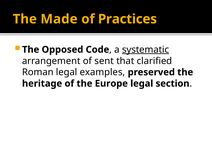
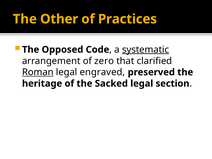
Made: Made -> Other
sent: sent -> zero
Roman underline: none -> present
examples: examples -> engraved
Europe: Europe -> Sacked
